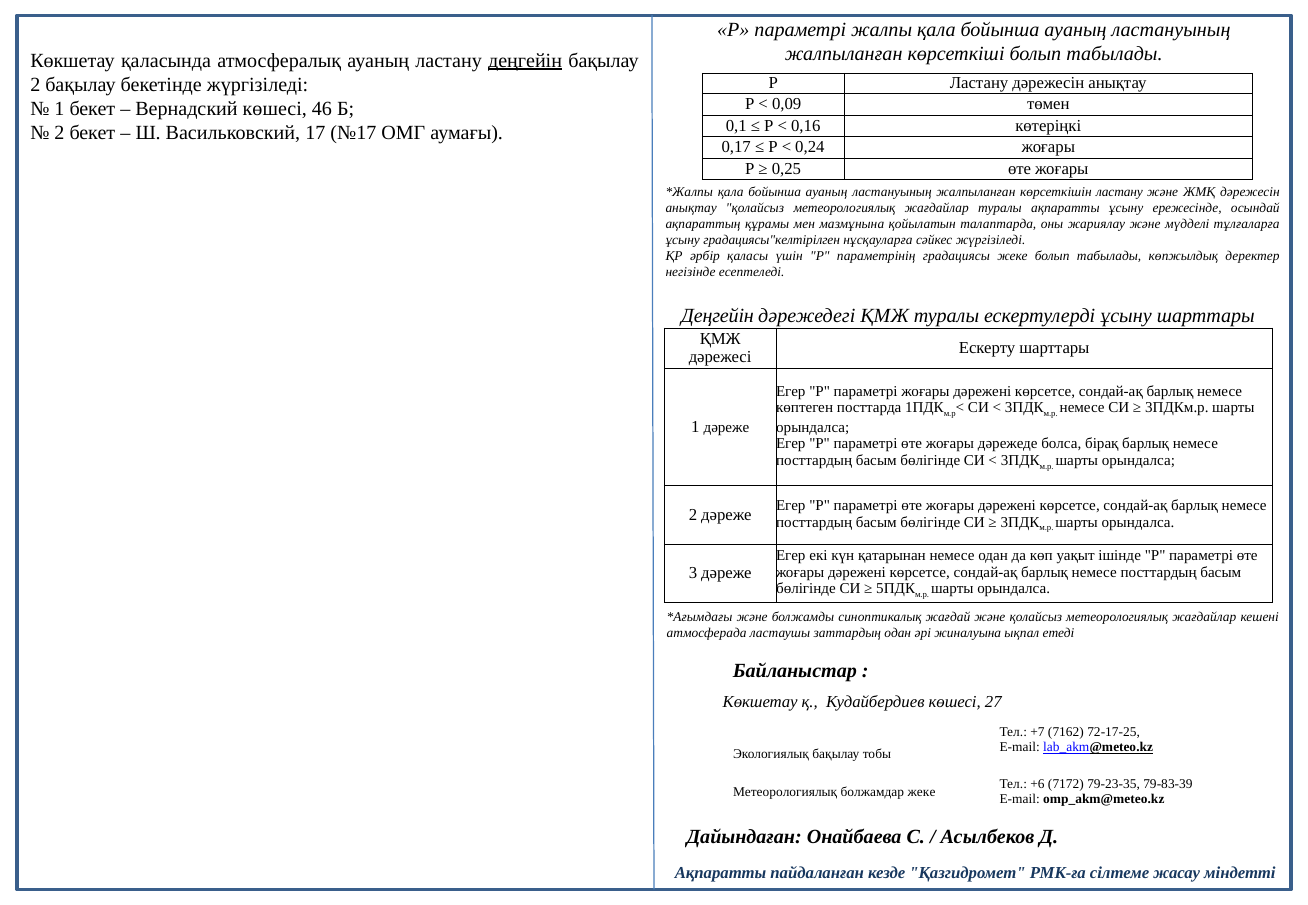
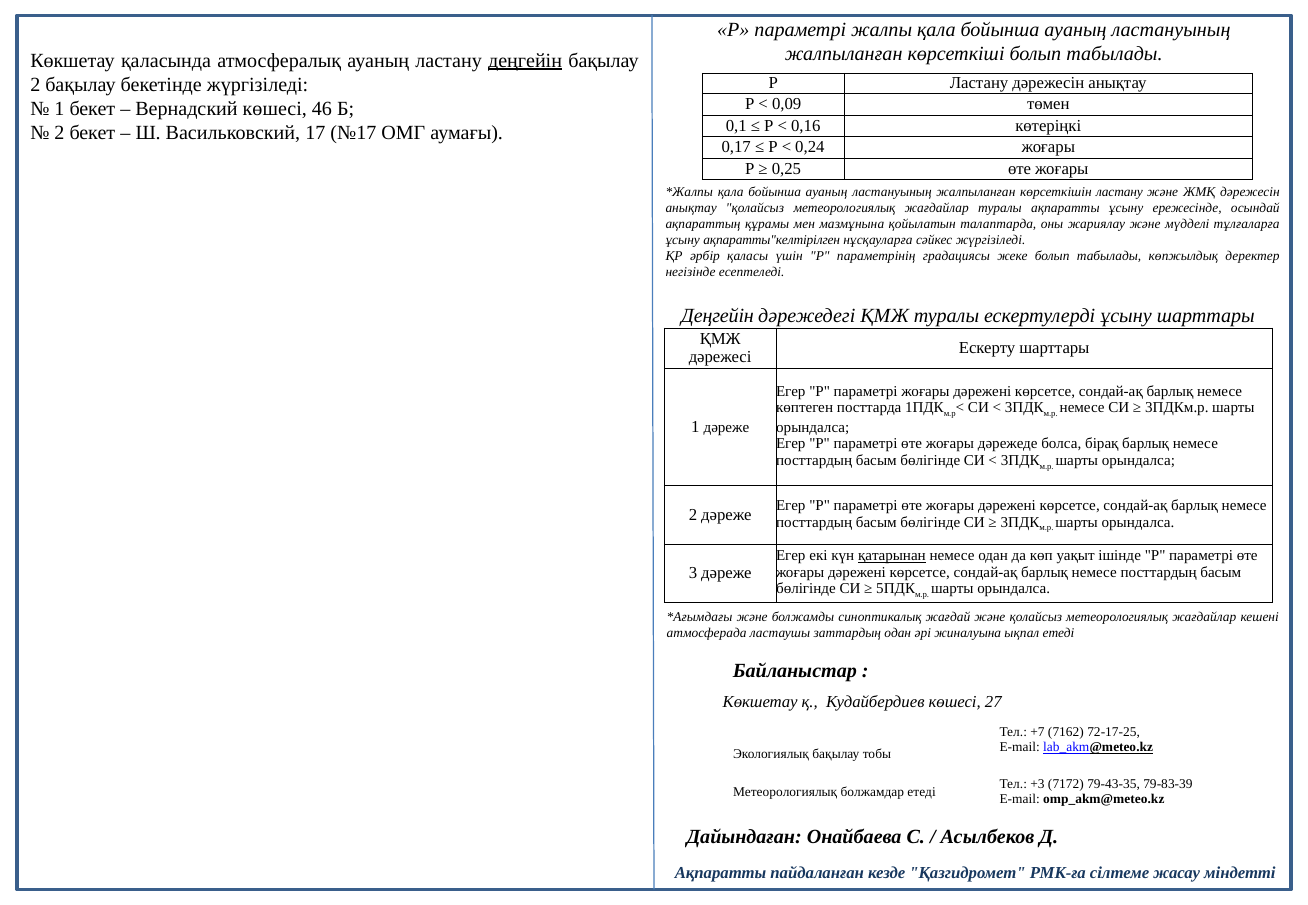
градациясы"келтірілген: градациясы"келтірілген -> ақпаратты"келтірілген
қатарынан underline: none -> present
+6: +6 -> +3
79-23-35: 79-23-35 -> 79-43-35
болжамдар жеке: жеке -> етеді
